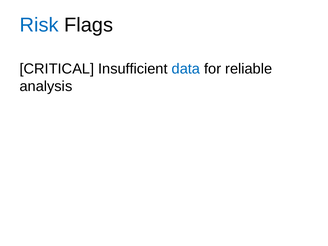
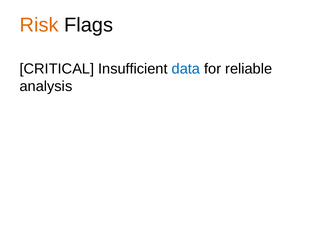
Risk colour: blue -> orange
